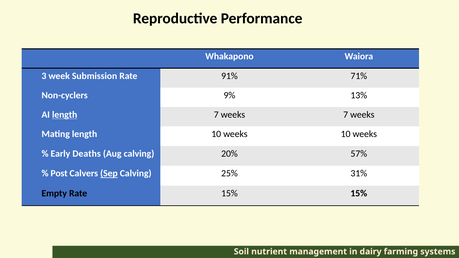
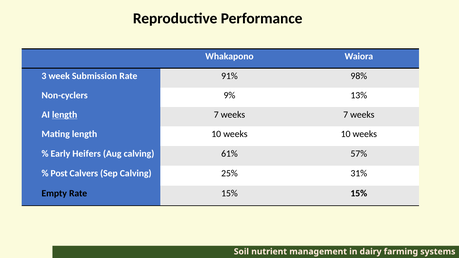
71%: 71% -> 98%
Deaths: Deaths -> Heifers
20%: 20% -> 61%
Sep underline: present -> none
